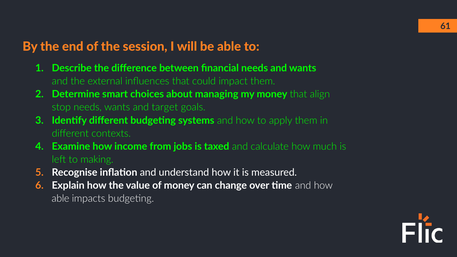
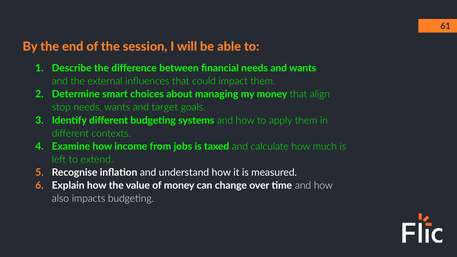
making: making -> extend
able at (61, 199): able -> also
